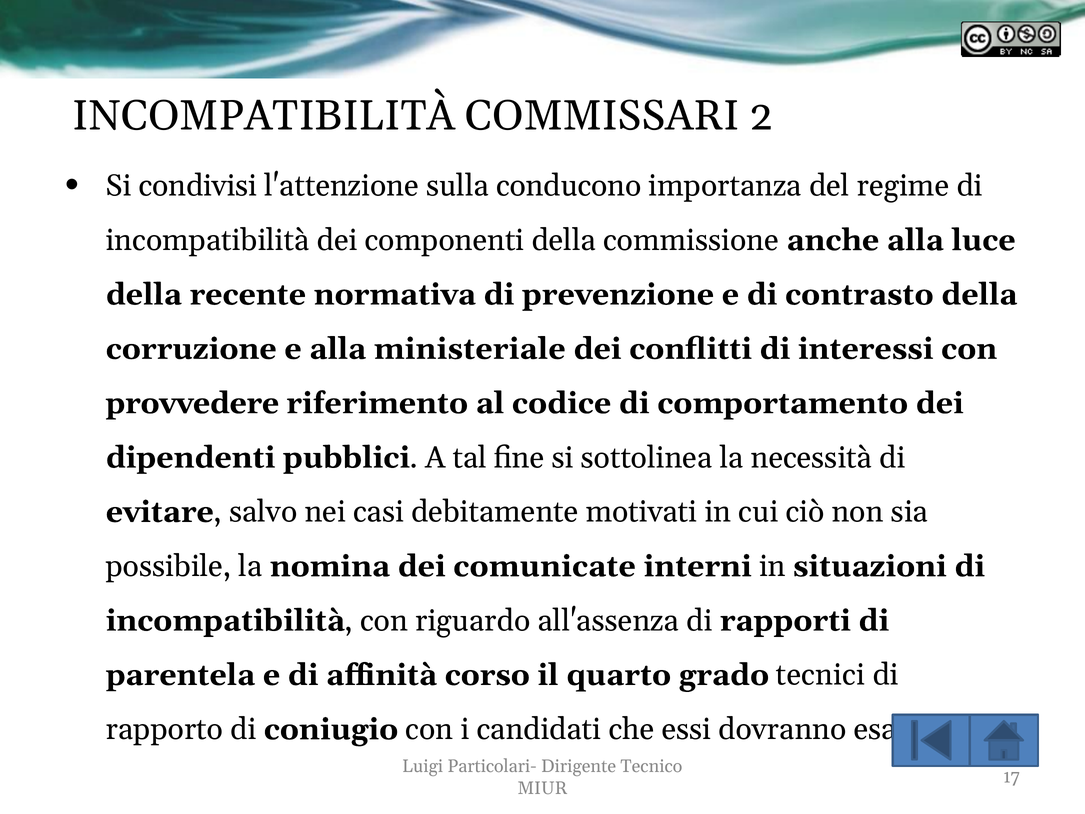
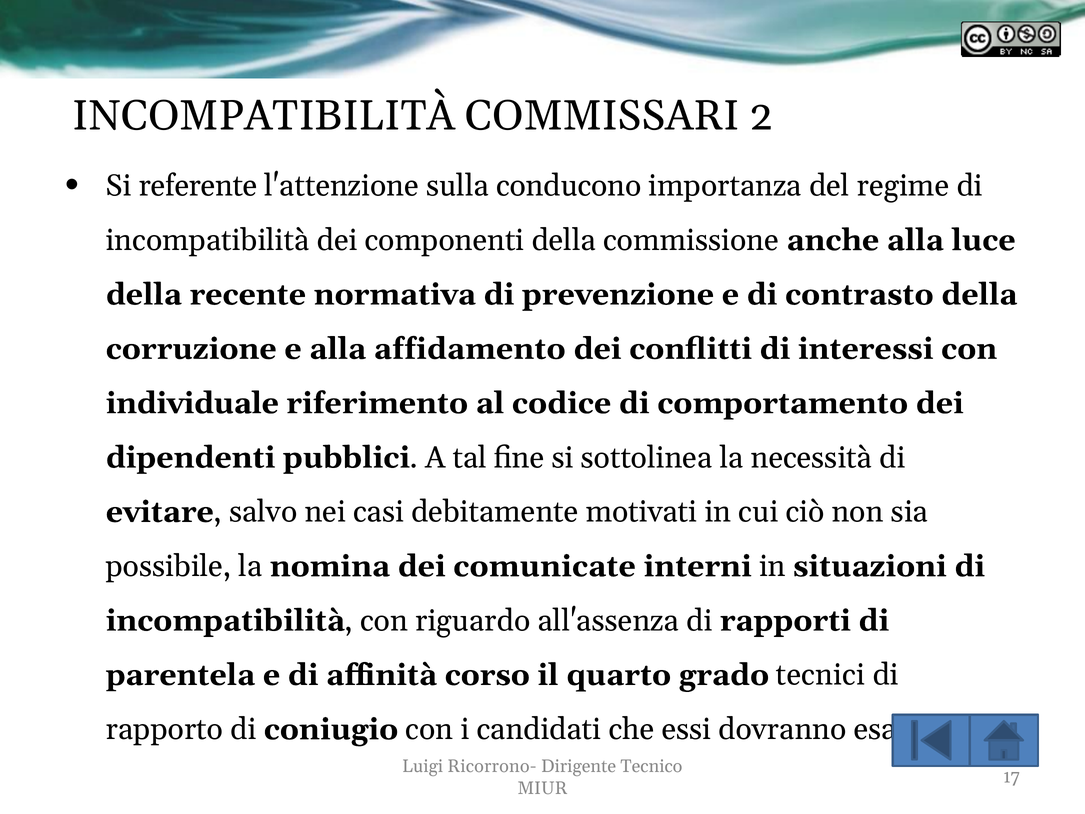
condivisi: condivisi -> referente
ministeriale: ministeriale -> affidamento
provvedere: provvedere -> individuale
Particolari-: Particolari- -> Ricorrono-
